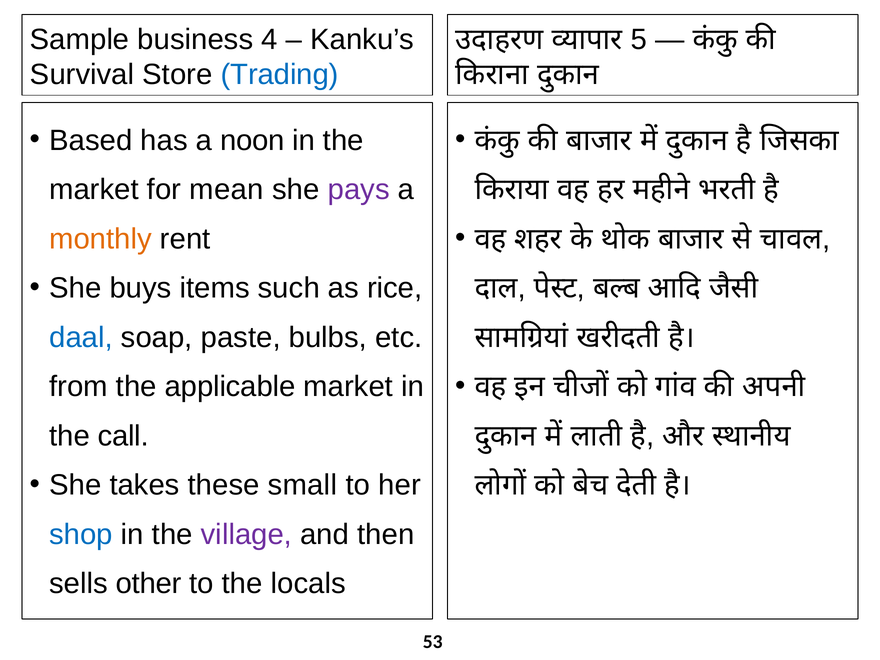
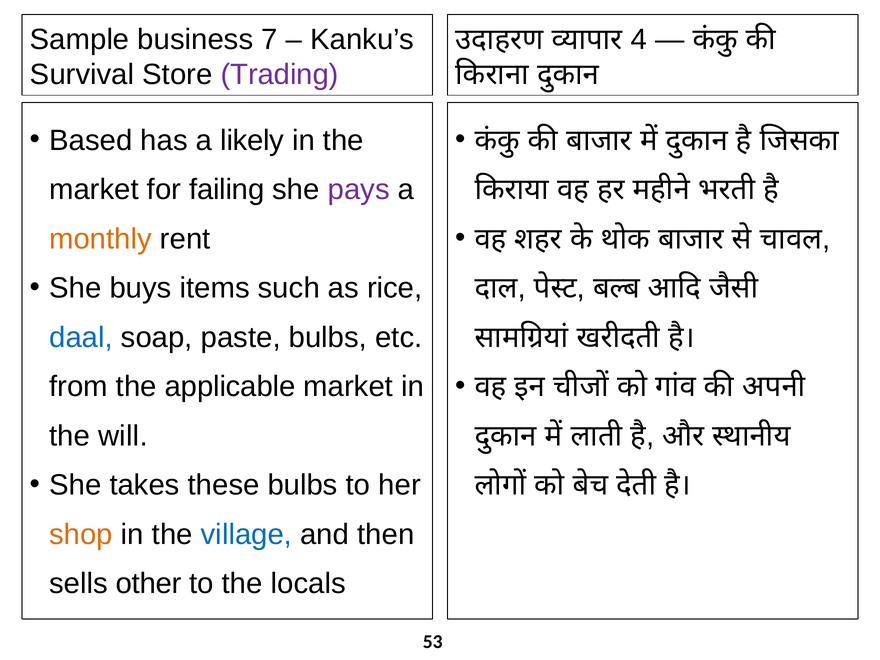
4: 4 -> 7
5: 5 -> 4
Trading colour: blue -> purple
noon: noon -> likely
mean: mean -> failing
call: call -> will
these small: small -> bulbs
shop colour: blue -> orange
village colour: purple -> blue
